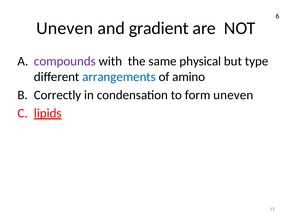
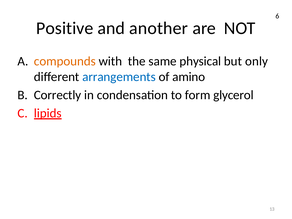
Uneven at (65, 28): Uneven -> Positive
gradient: gradient -> another
compounds colour: purple -> orange
type: type -> only
form uneven: uneven -> glycerol
